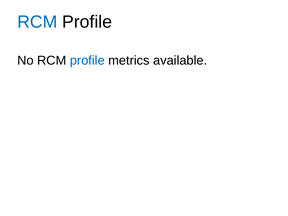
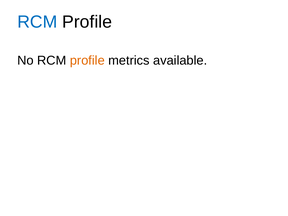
profile at (87, 60) colour: blue -> orange
